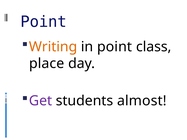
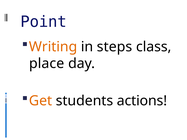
in point: point -> steps
Get colour: purple -> orange
almost: almost -> actions
